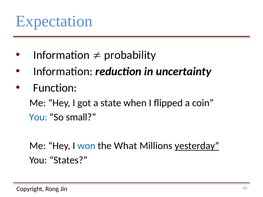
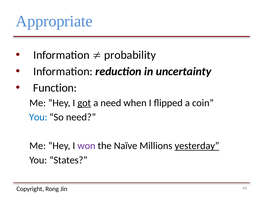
Expectation: Expectation -> Appropriate
got underline: none -> present
a state: state -> need
So small: small -> need
won colour: blue -> purple
What: What -> Naïve
